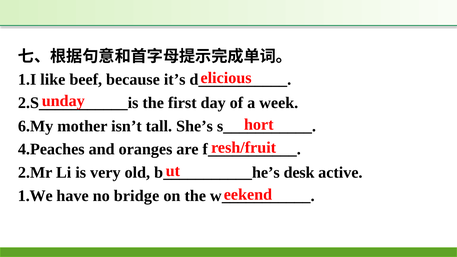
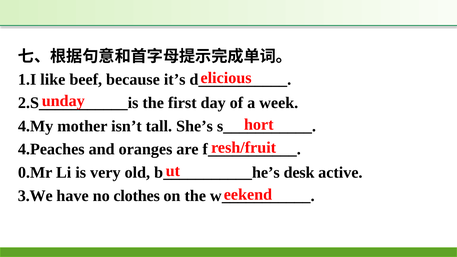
6.My: 6.My -> 4.My
2.Mr: 2.Mr -> 0.Mr
1.We: 1.We -> 3.We
bridge: bridge -> clothes
